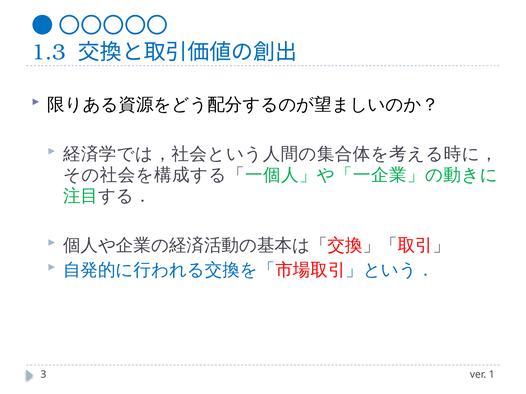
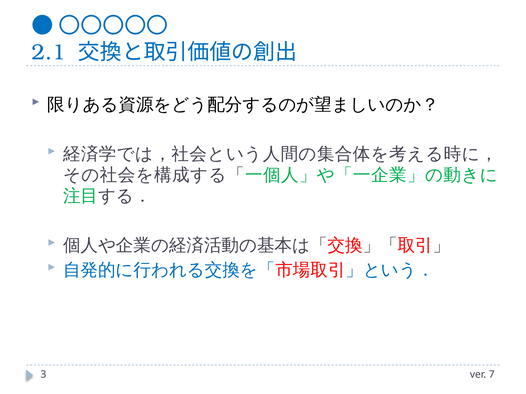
1.3: 1.3 -> 2.1
1: 1 -> 7
